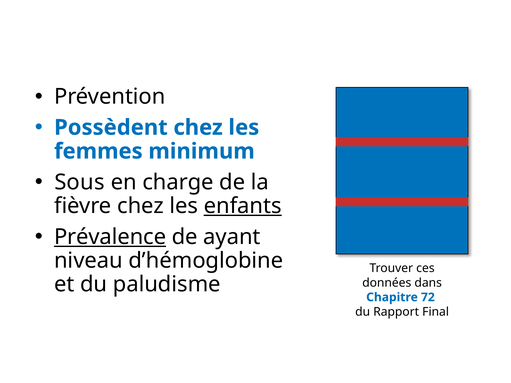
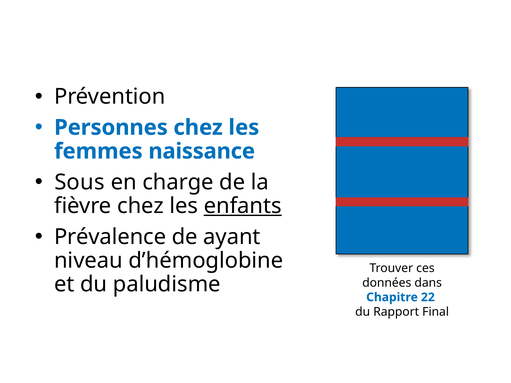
Possèdent: Possèdent -> Personnes
minimum: minimum -> naissance
Prévalence underline: present -> none
72: 72 -> 22
